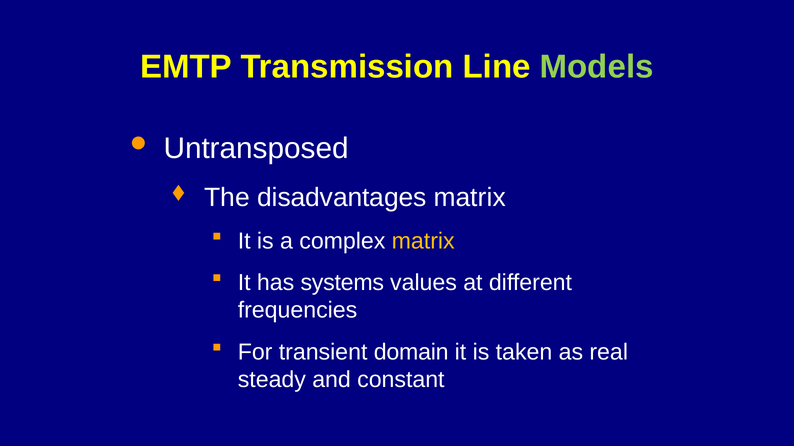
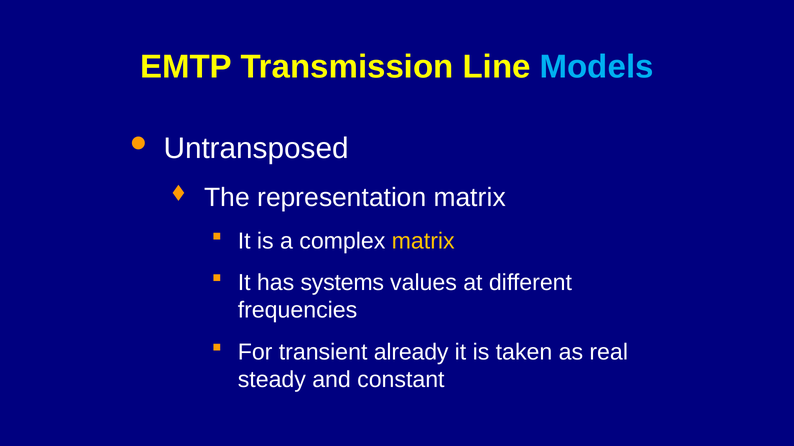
Models colour: light green -> light blue
disadvantages: disadvantages -> representation
domain: domain -> already
